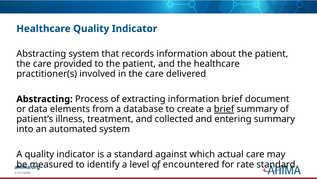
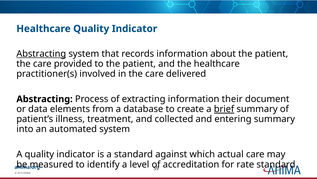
Abstracting at (41, 54) underline: none -> present
information brief: brief -> their
encountered: encountered -> accreditation
